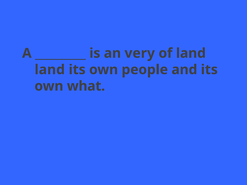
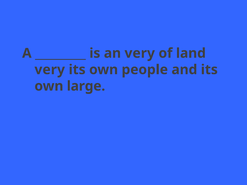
land at (50, 70): land -> very
what: what -> large
